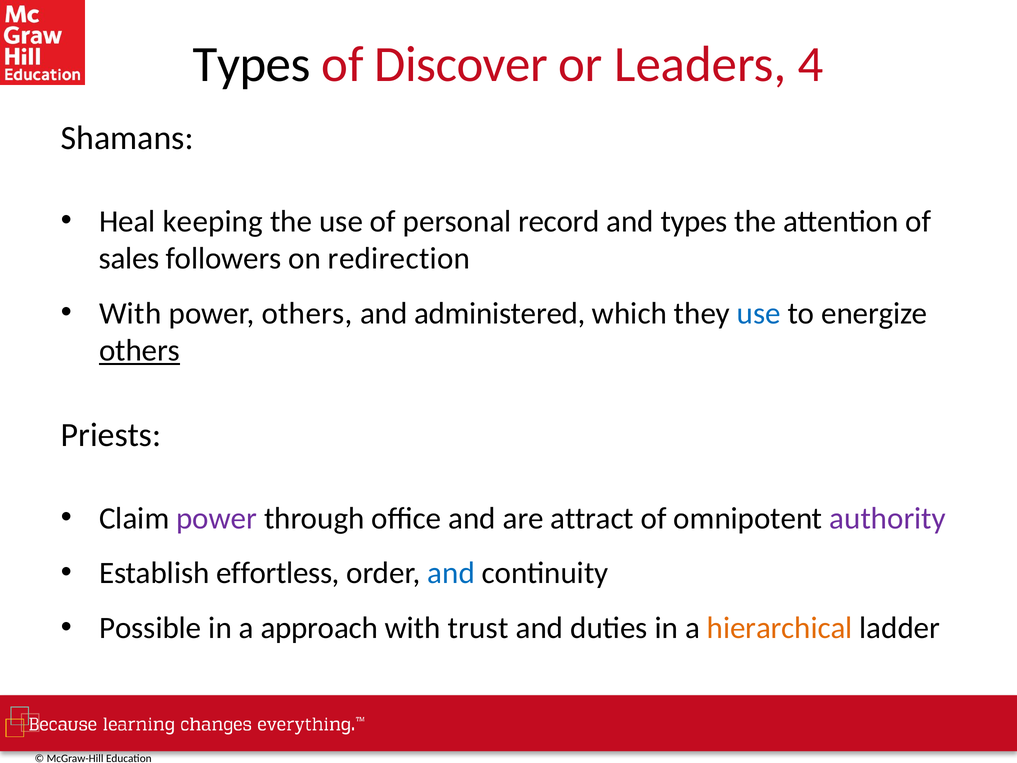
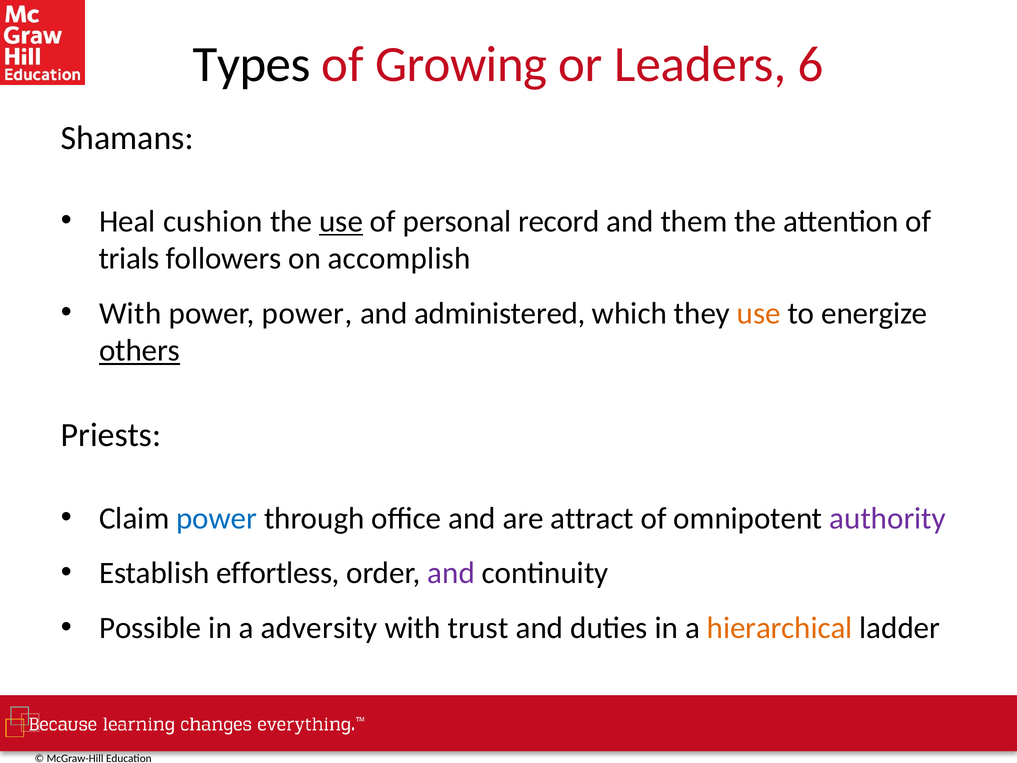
Discover: Discover -> Growing
4: 4 -> 6
keeping: keeping -> cushion
use at (341, 221) underline: none -> present
and types: types -> them
sales: sales -> trials
redirection: redirection -> accomplish
power others: others -> power
use at (759, 313) colour: blue -> orange
power at (217, 518) colour: purple -> blue
and at (451, 573) colour: blue -> purple
approach: approach -> adversity
